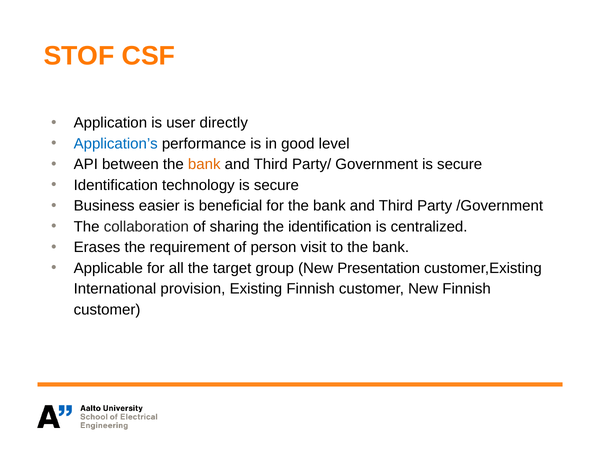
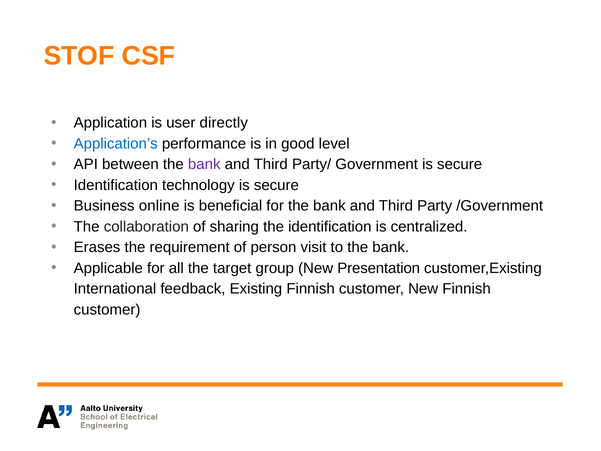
bank at (204, 164) colour: orange -> purple
easier: easier -> online
provision: provision -> feedback
